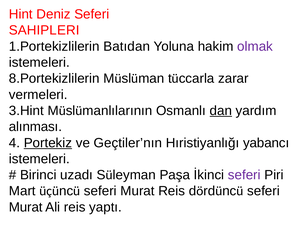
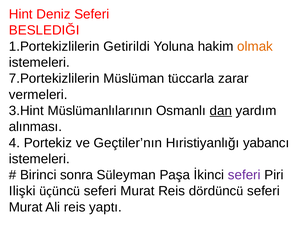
SAHIPLERI: SAHIPLERI -> BESLEDIĞI
Batıdan: Batıdan -> Getirildi
olmak colour: purple -> orange
8.Portekizlilerin: 8.Portekizlilerin -> 7.Portekizlilerin
Portekiz underline: present -> none
uzadı: uzadı -> sonra
Mart: Mart -> Ilişki
